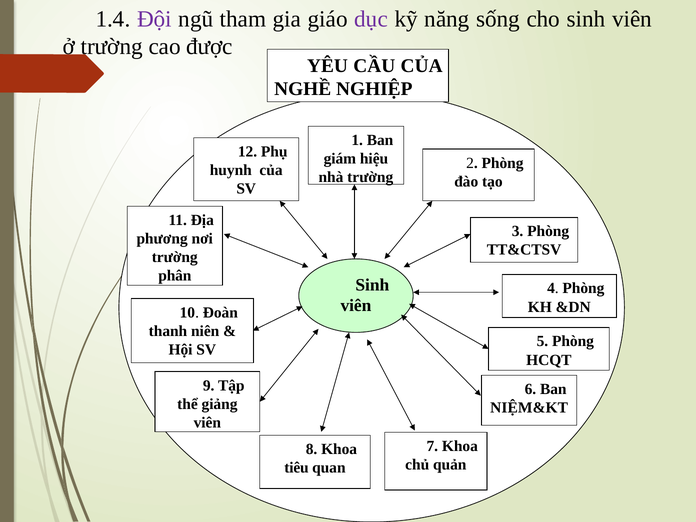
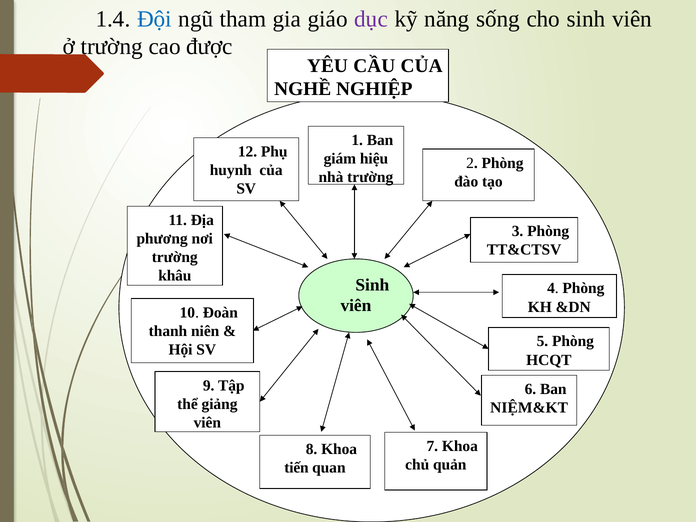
Đội colour: purple -> blue
phân: phân -> khâu
tiêu: tiêu -> tiến
